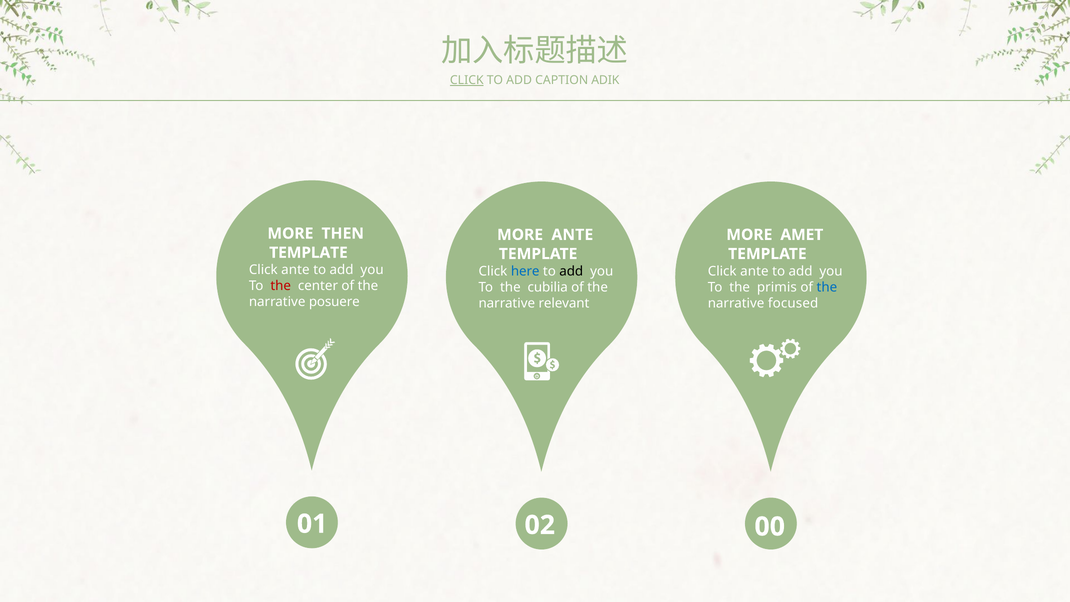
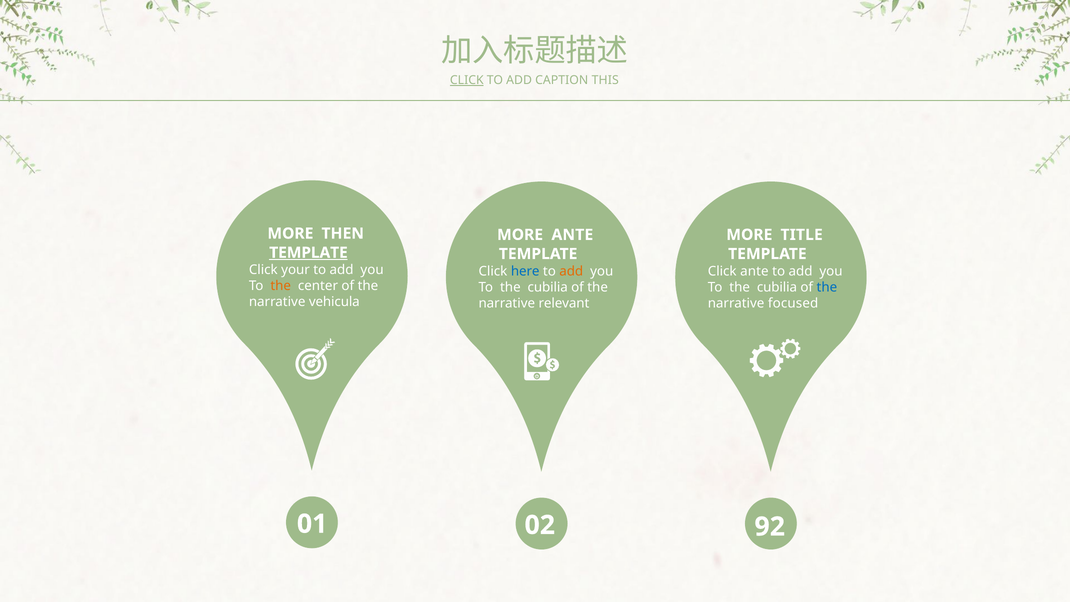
ADIK: ADIK -> THIS
AMET: AMET -> TITLE
TEMPLATE at (309, 253) underline: none -> present
ante at (295, 270): ante -> your
add at (571, 271) colour: black -> orange
the at (281, 286) colour: red -> orange
primis at (777, 287): primis -> cubilia
posuere: posuere -> vehicula
00: 00 -> 92
